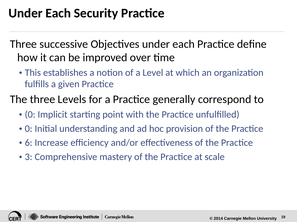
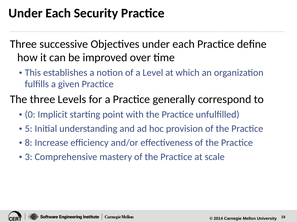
0 at (29, 129): 0 -> 5
6: 6 -> 8
